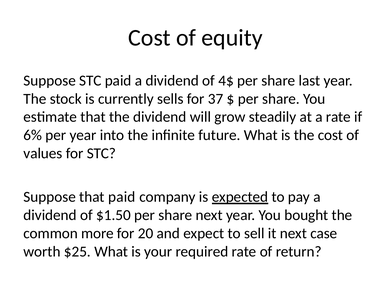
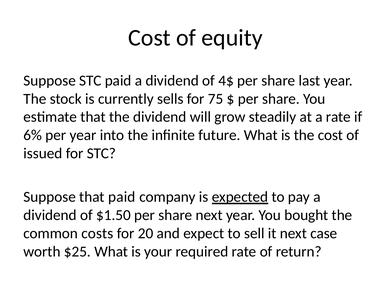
37: 37 -> 75
values: values -> issued
more: more -> costs
